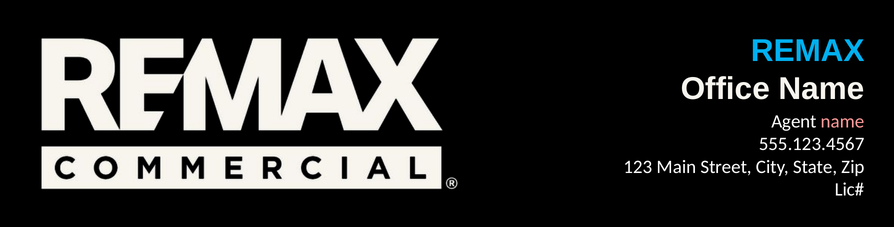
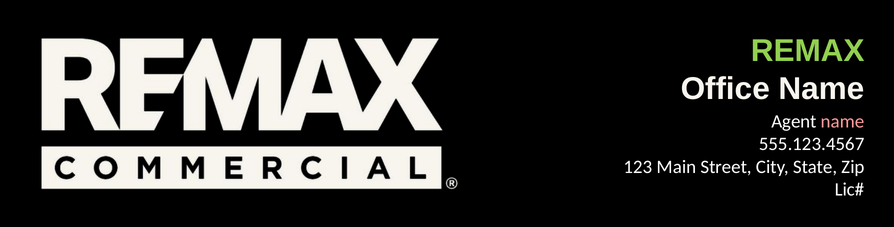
REMAX colour: light blue -> light green
